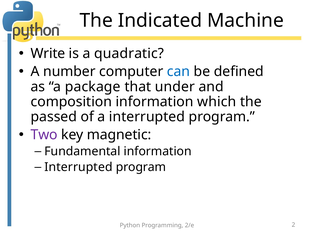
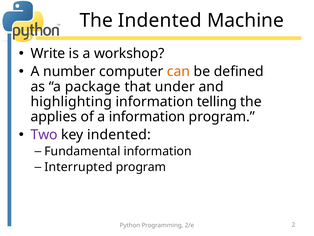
The Indicated: Indicated -> Indented
quadratic: quadratic -> workshop
can colour: blue -> orange
composition: composition -> highlighting
which: which -> telling
passed: passed -> applies
a interrupted: interrupted -> information
key magnetic: magnetic -> indented
